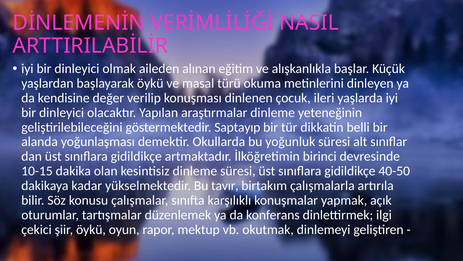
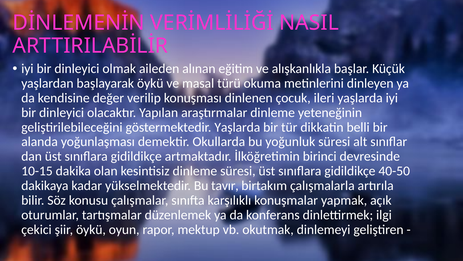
göstermektedir Saptayıp: Saptayıp -> Yaşlarda
